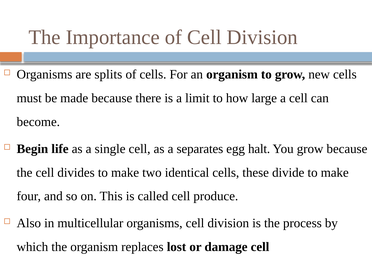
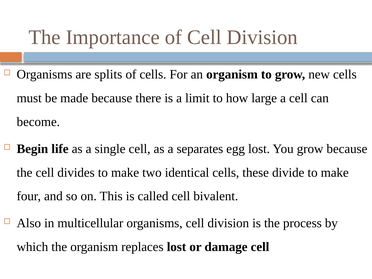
egg halt: halt -> lost
produce: produce -> bivalent
